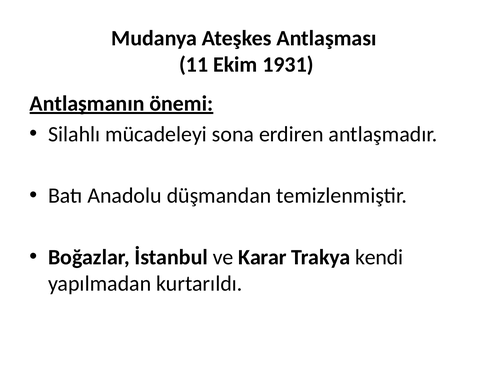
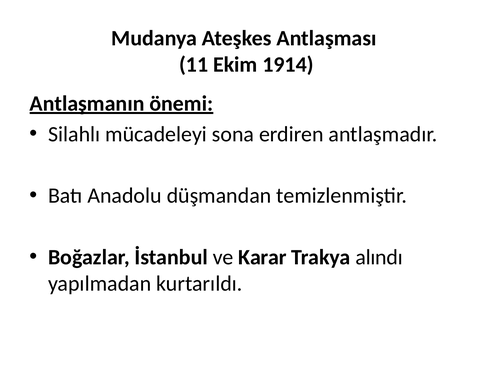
1931: 1931 -> 1914
kendi: kendi -> alındı
